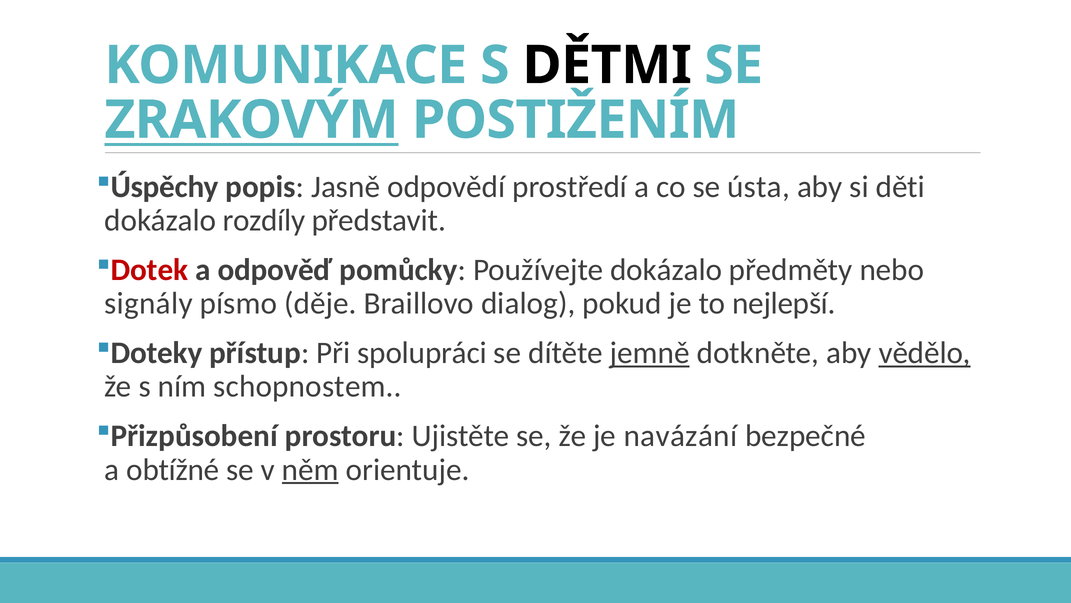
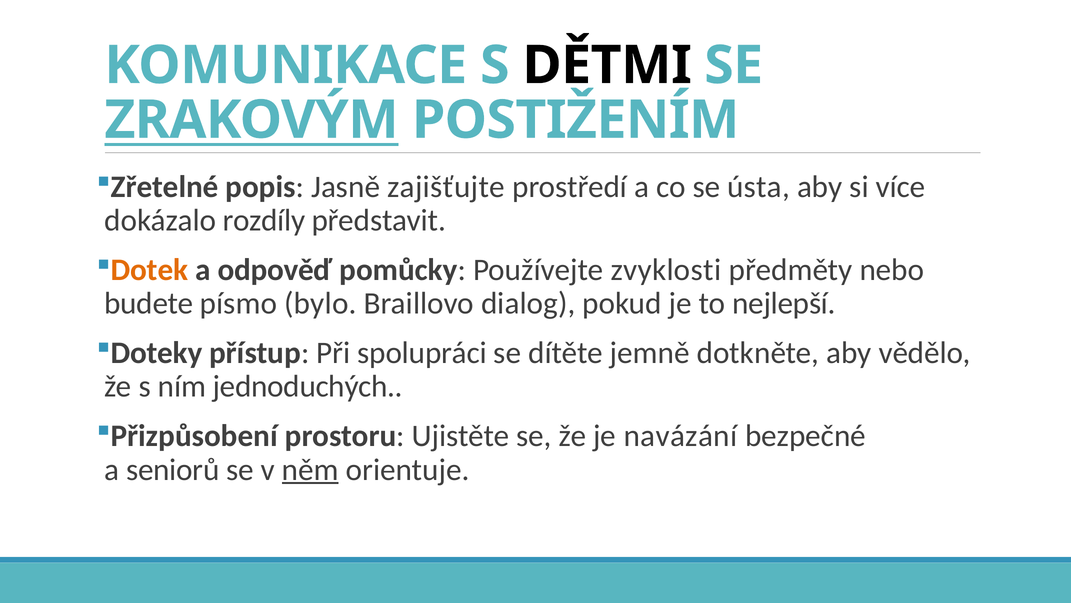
Úspěchy: Úspěchy -> Zřetelné
odpovědí: odpovědí -> zajišťujte
děti: děti -> více
Dotek colour: red -> orange
Používejte dokázalo: dokázalo -> zvyklosti
signály: signály -> budete
děje: děje -> bylo
jemně underline: present -> none
vědělo underline: present -> none
schopnostem: schopnostem -> jednoduchých
obtížné: obtížné -> seniorů
